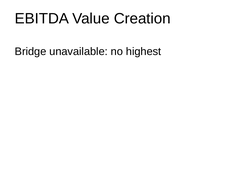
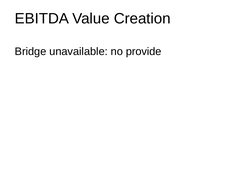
highest: highest -> provide
